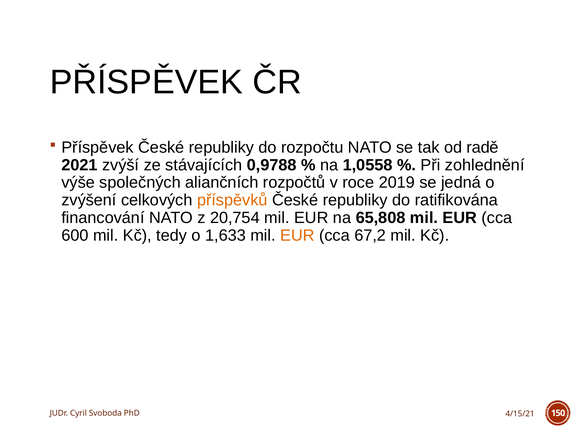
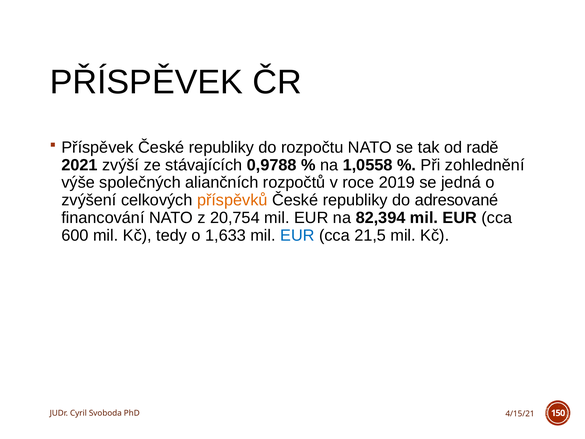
ratifikována: ratifikována -> adresované
65,808: 65,808 -> 82,394
EUR at (297, 235) colour: orange -> blue
67,2: 67,2 -> 21,5
